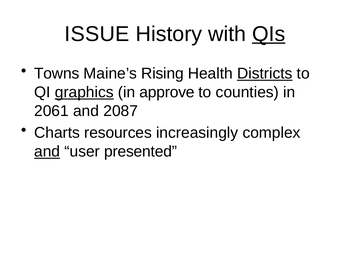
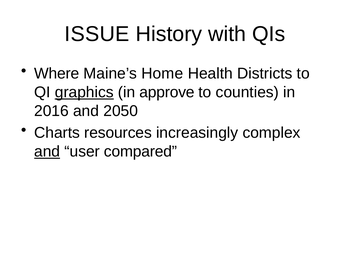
QIs underline: present -> none
Towns: Towns -> Where
Rising: Rising -> Home
Districts underline: present -> none
2061: 2061 -> 2016
2087: 2087 -> 2050
presented: presented -> compared
